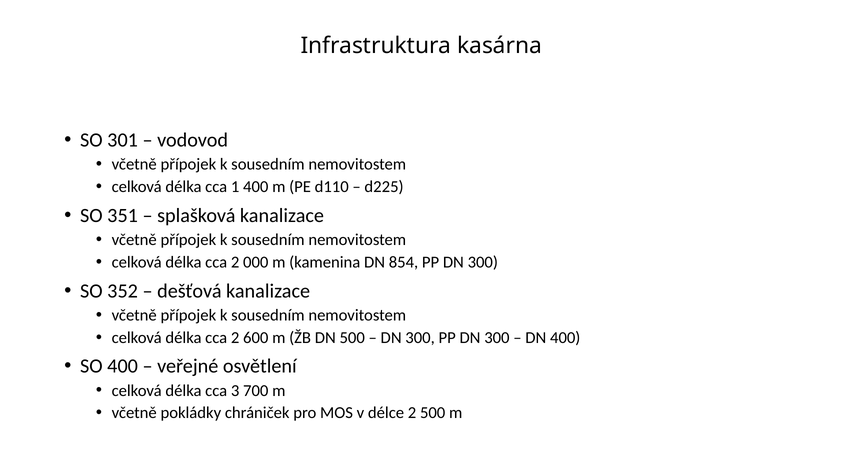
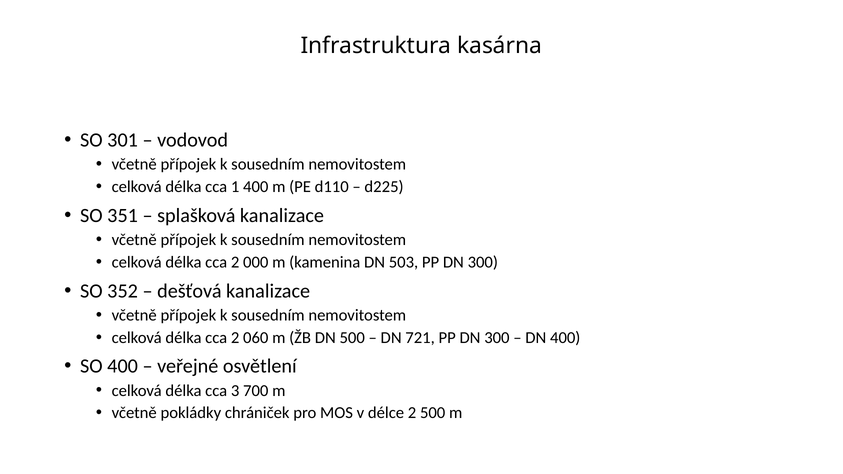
854: 854 -> 503
600: 600 -> 060
300 at (420, 338): 300 -> 721
